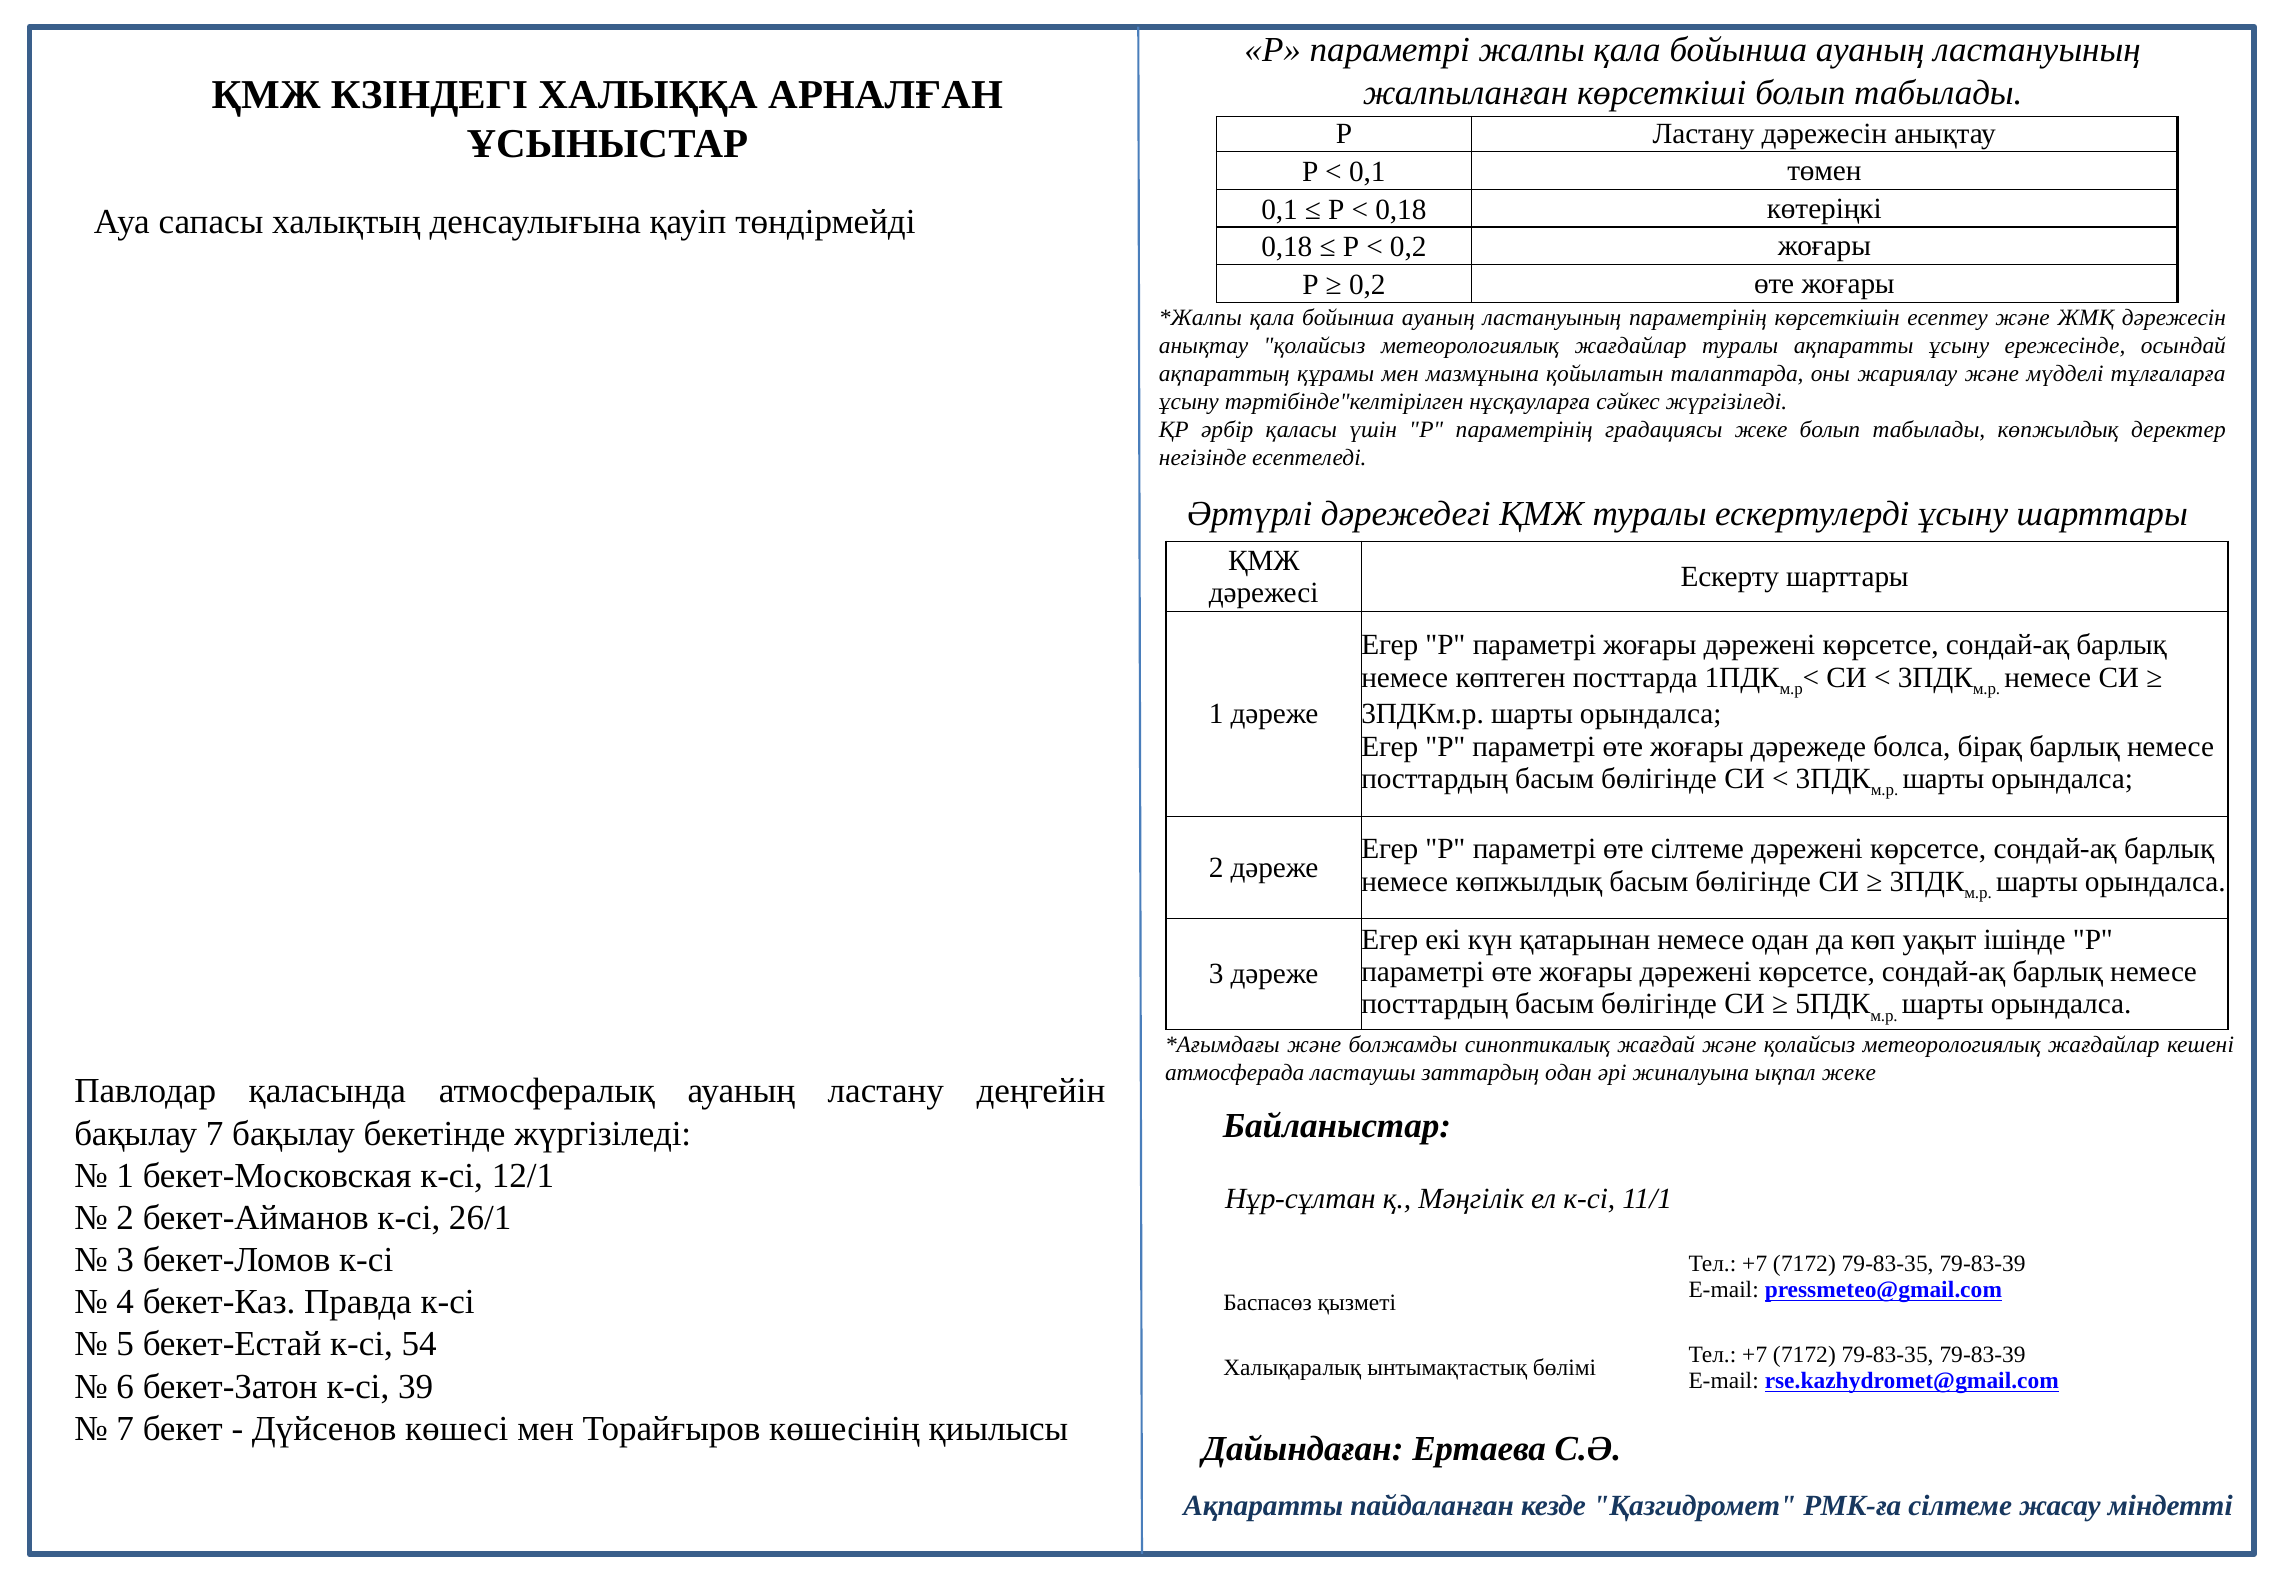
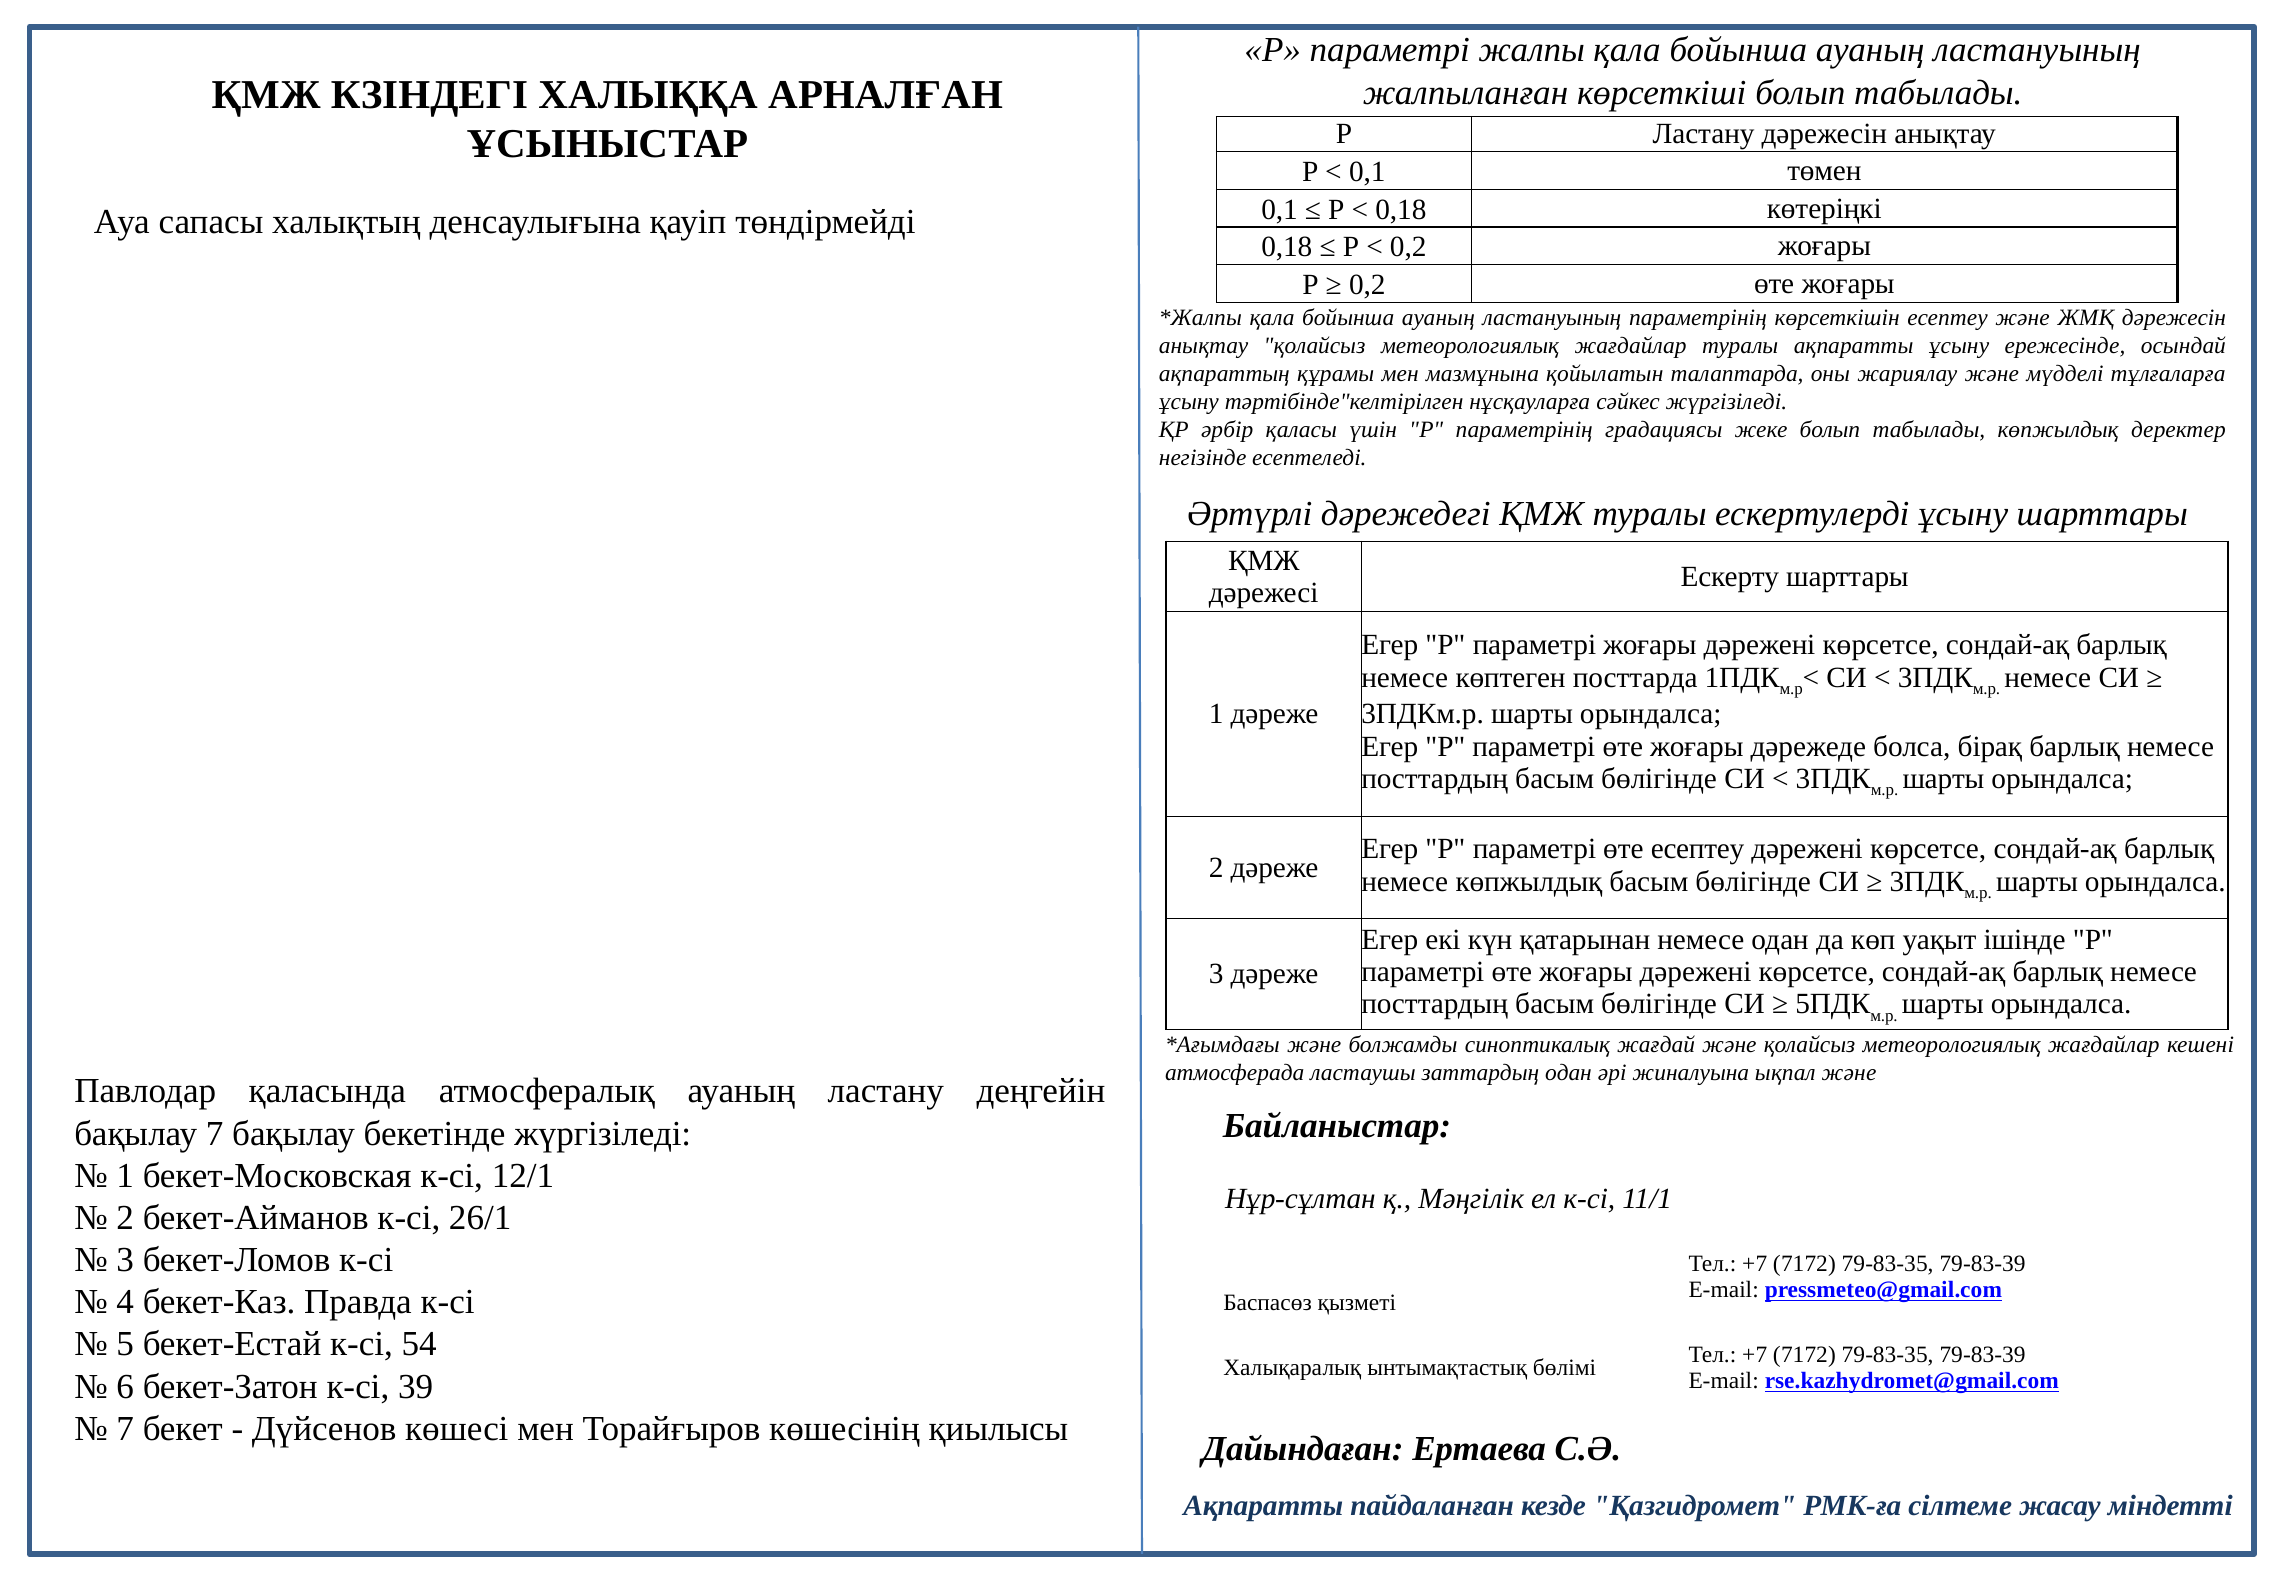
өте сілтеме: сілтеме -> есептеу
ықпал жеке: жеке -> және
